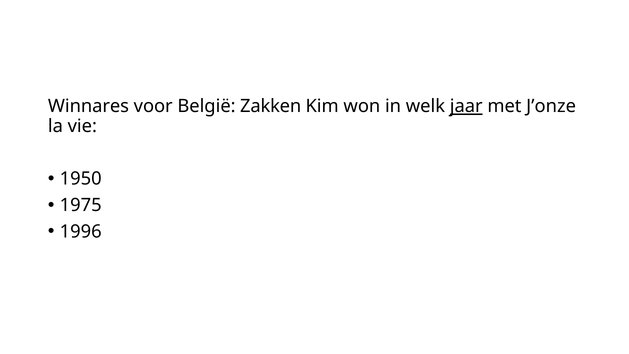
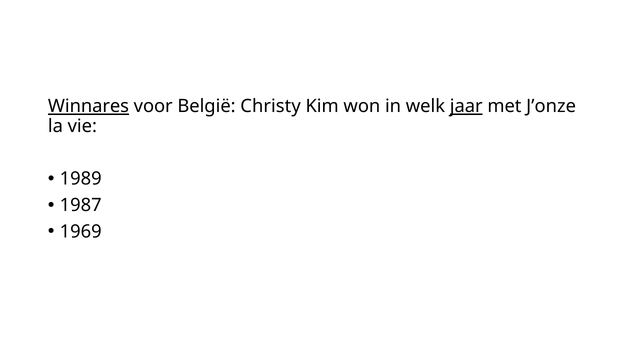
Winnares underline: none -> present
Zakken: Zakken -> Christy
1950: 1950 -> 1989
1975: 1975 -> 1987
1996: 1996 -> 1969
